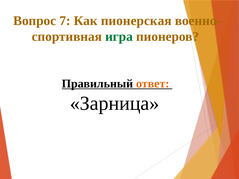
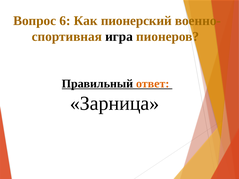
7: 7 -> 6
пионерская: пионерская -> пионерский
игра colour: green -> black
